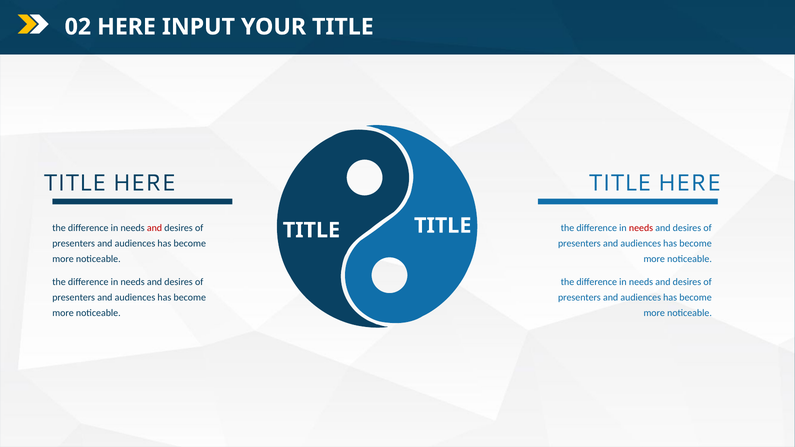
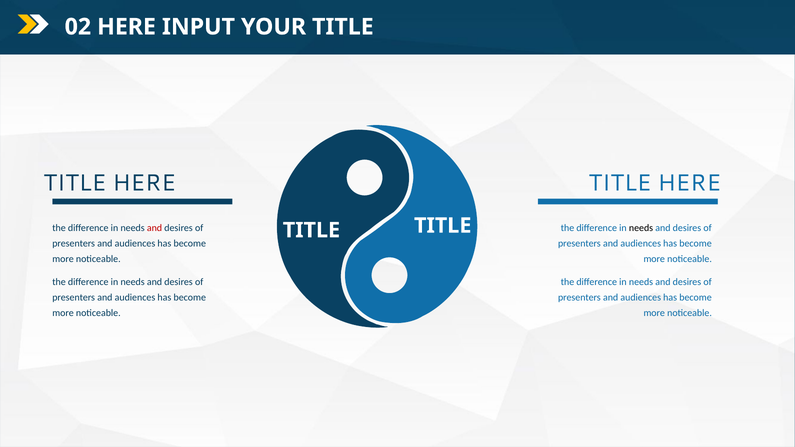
needs at (641, 228) colour: red -> black
